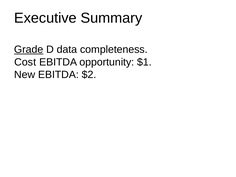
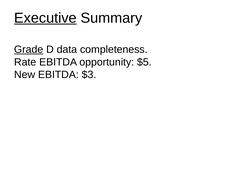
Executive underline: none -> present
Cost: Cost -> Rate
$1: $1 -> $5
$2: $2 -> $3
